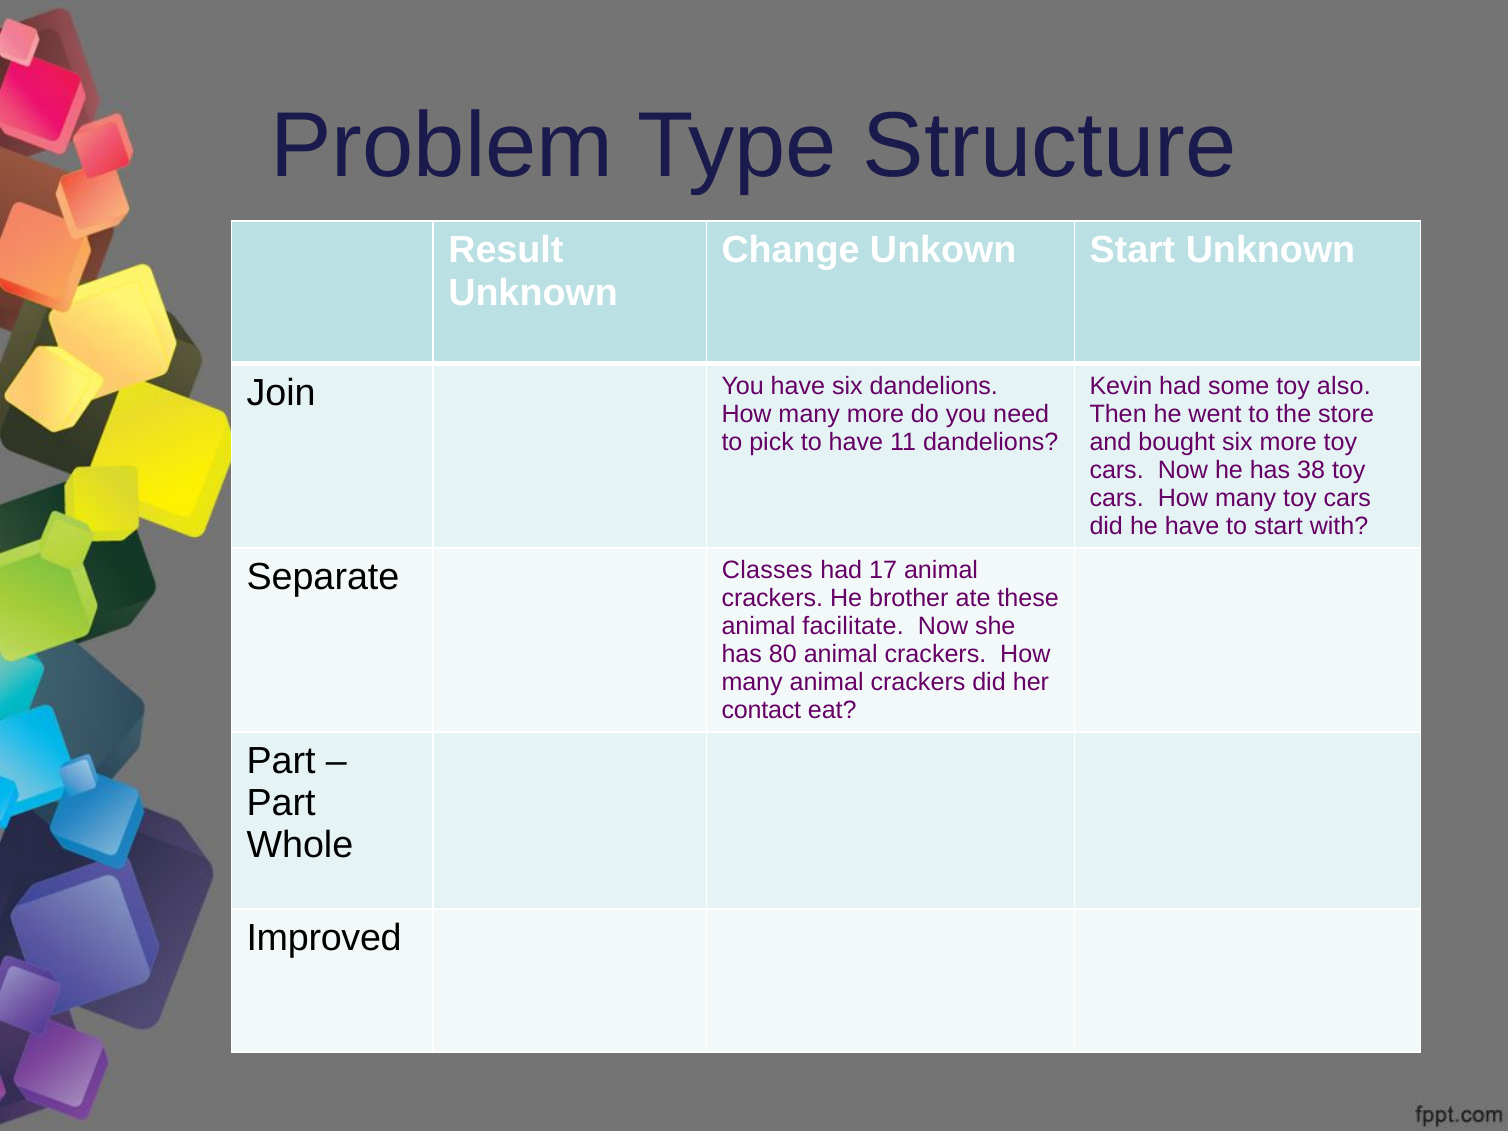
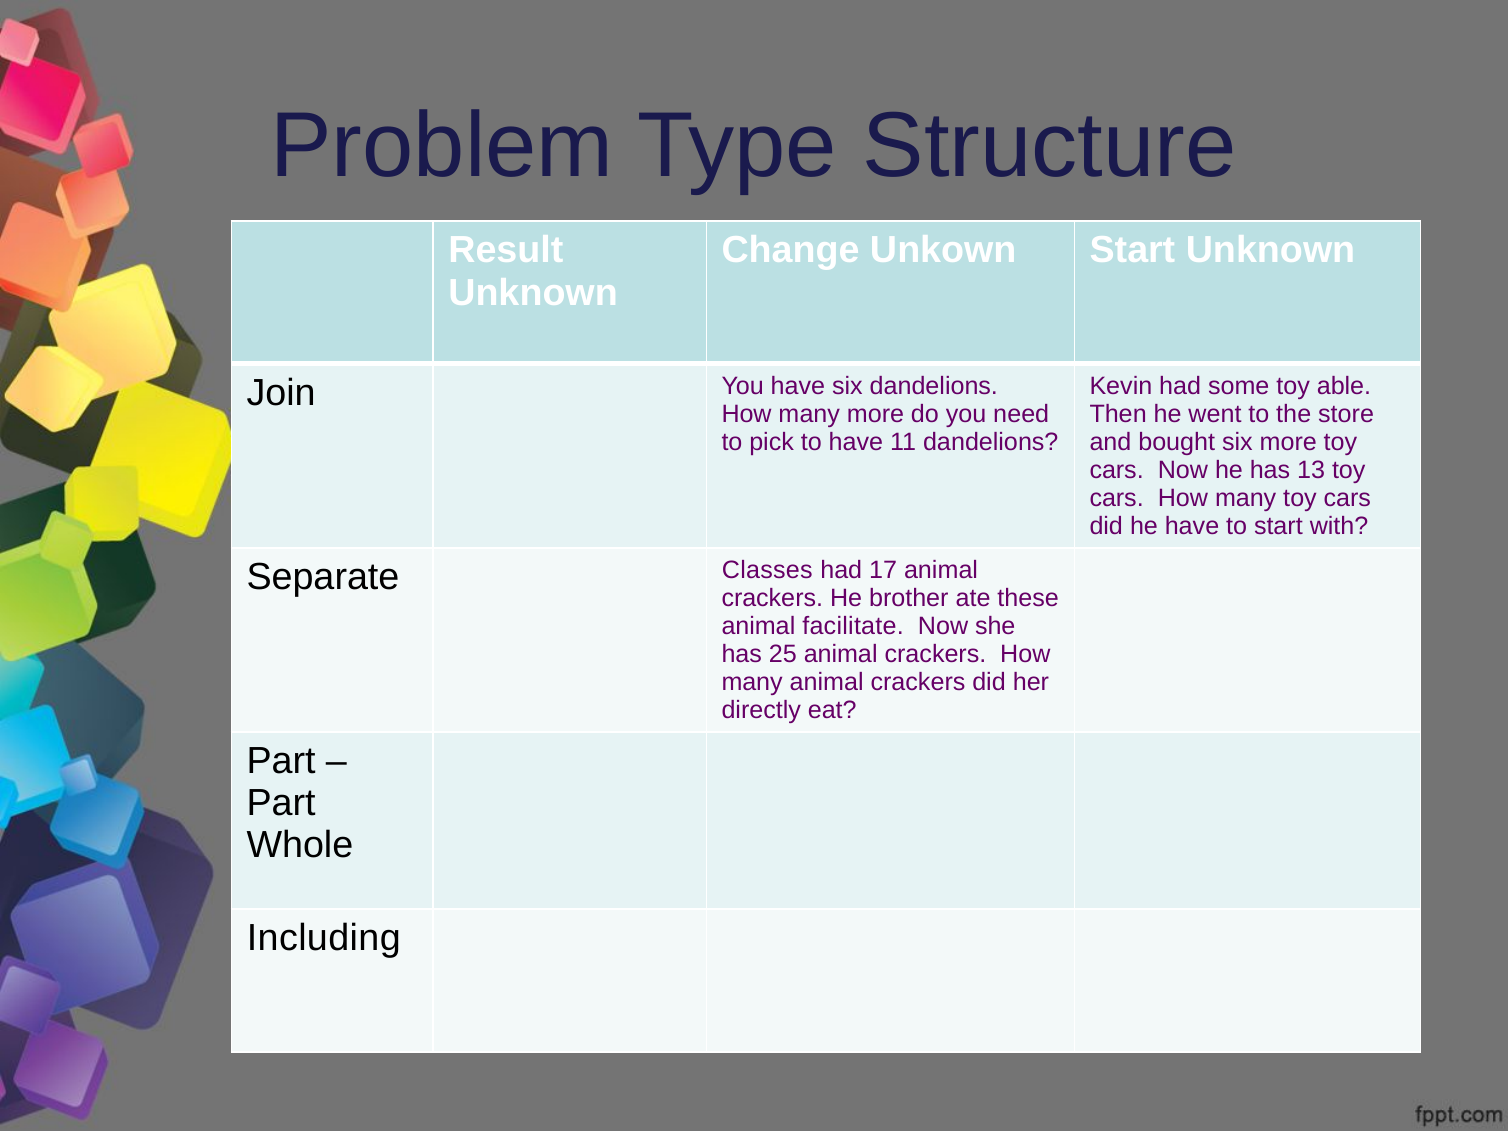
also: also -> able
38: 38 -> 13
80: 80 -> 25
contact: contact -> directly
Improved: Improved -> Including
